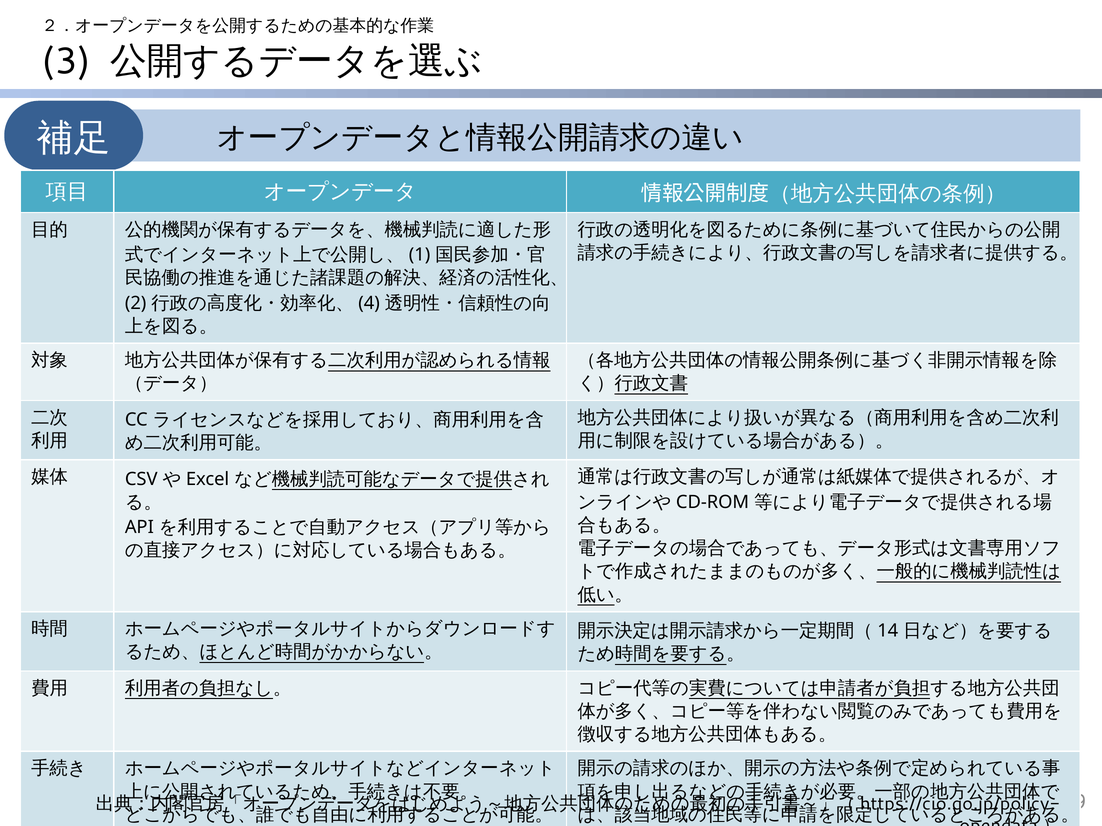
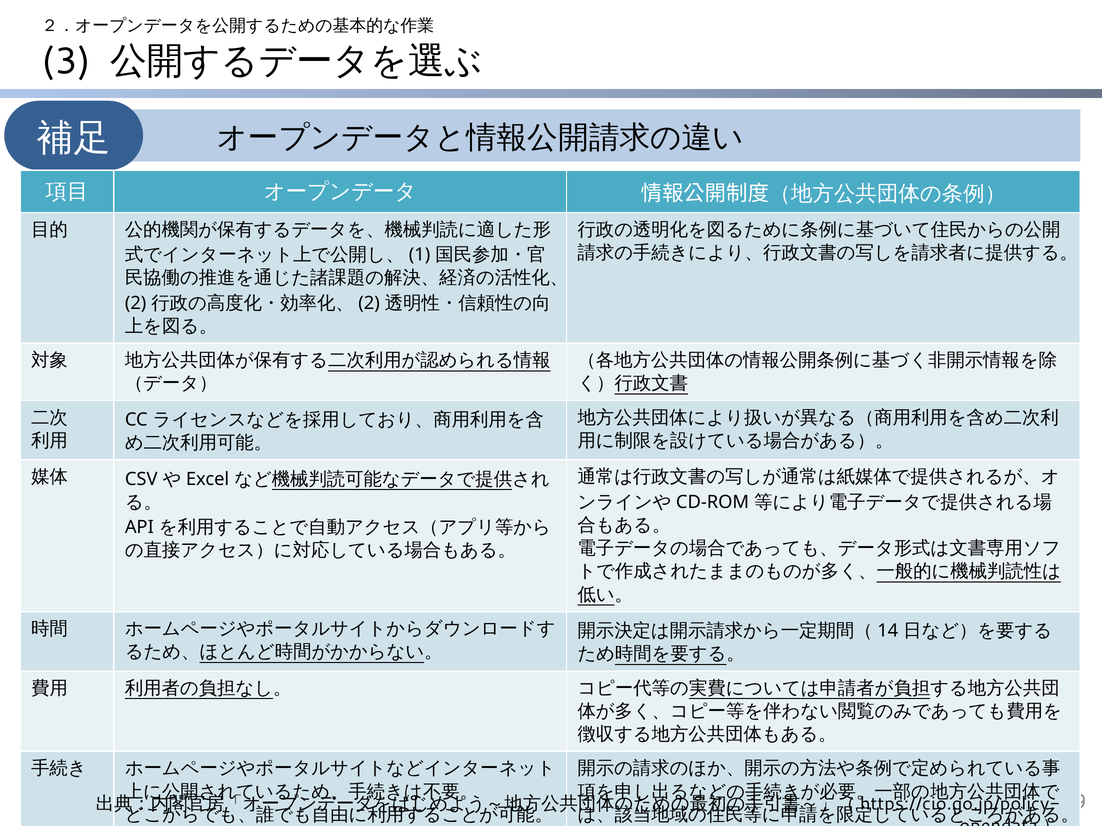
4 at (369, 303): 4 -> 2
